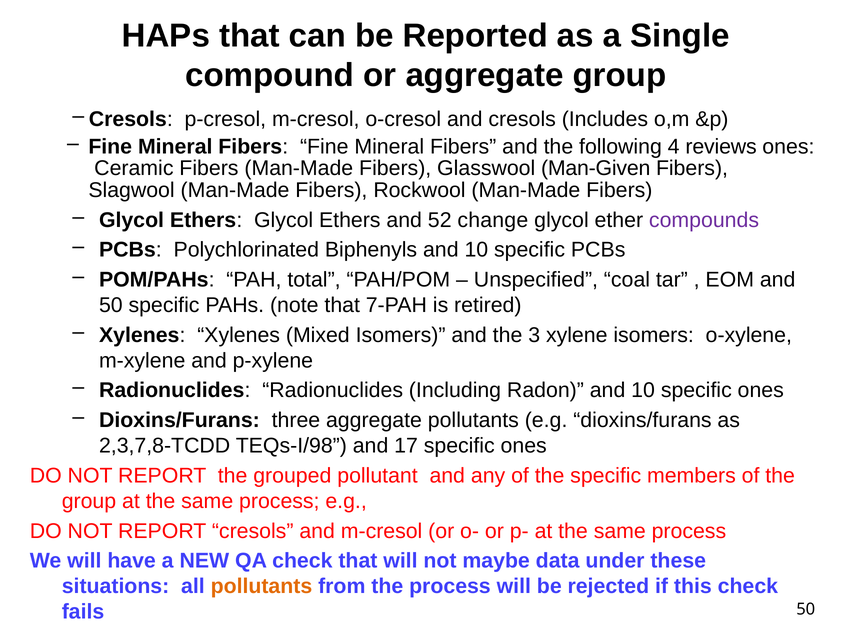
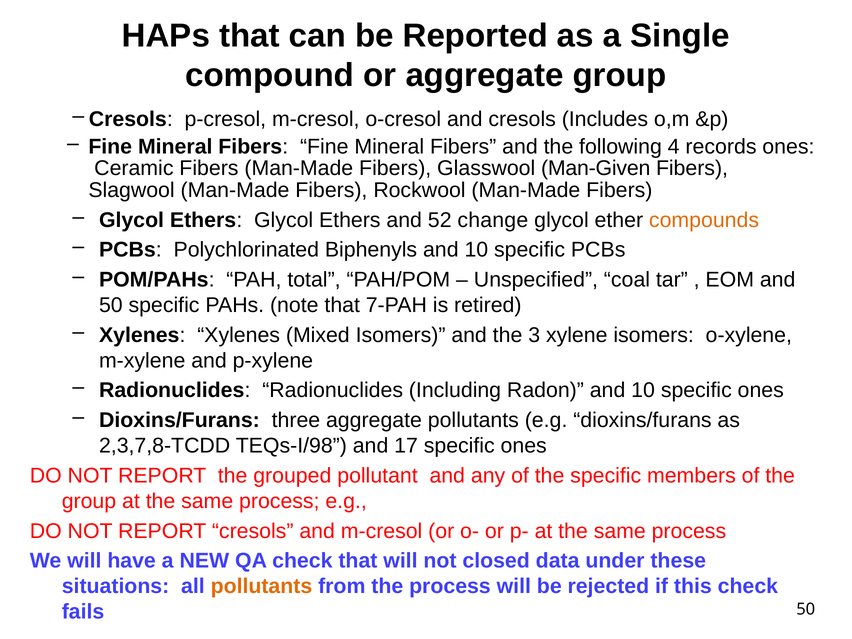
reviews: reviews -> records
compounds colour: purple -> orange
maybe: maybe -> closed
